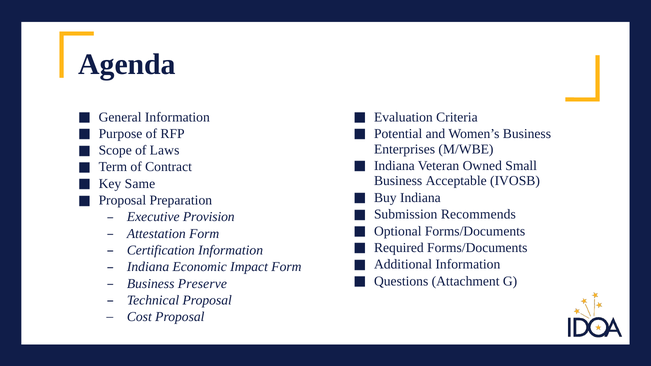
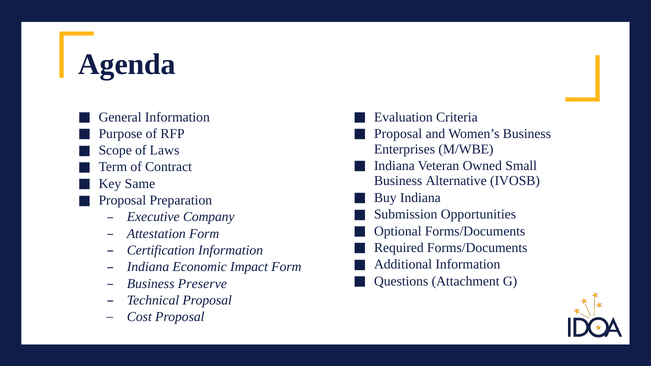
Potential at (398, 134): Potential -> Proposal
Acceptable: Acceptable -> Alternative
Recommends: Recommends -> Opportunities
Provision: Provision -> Company
